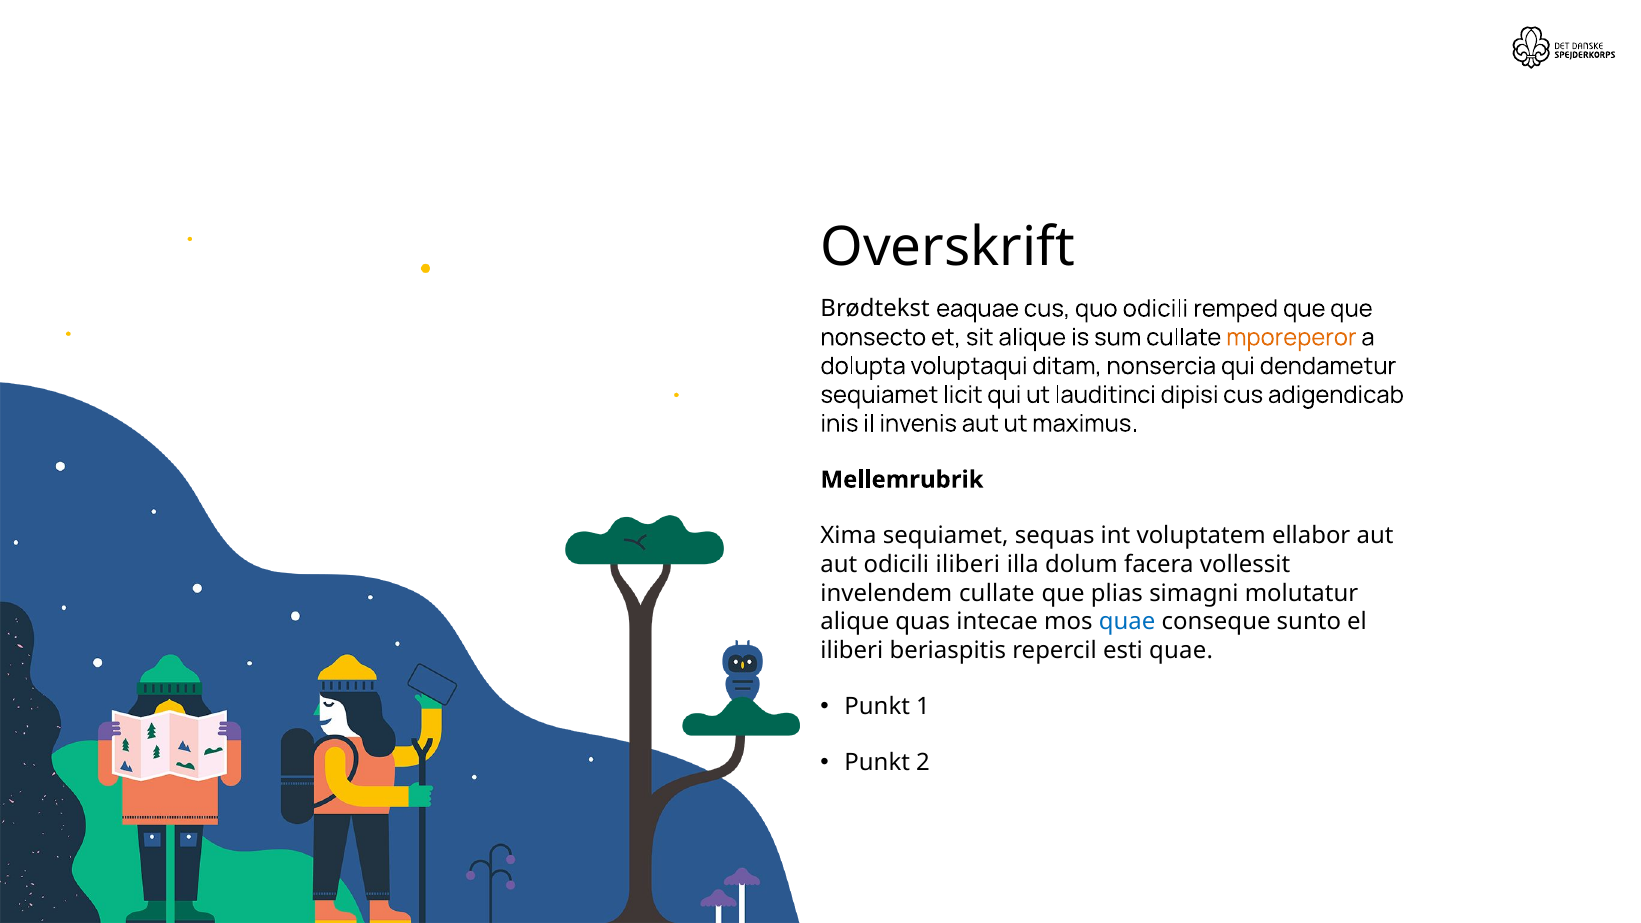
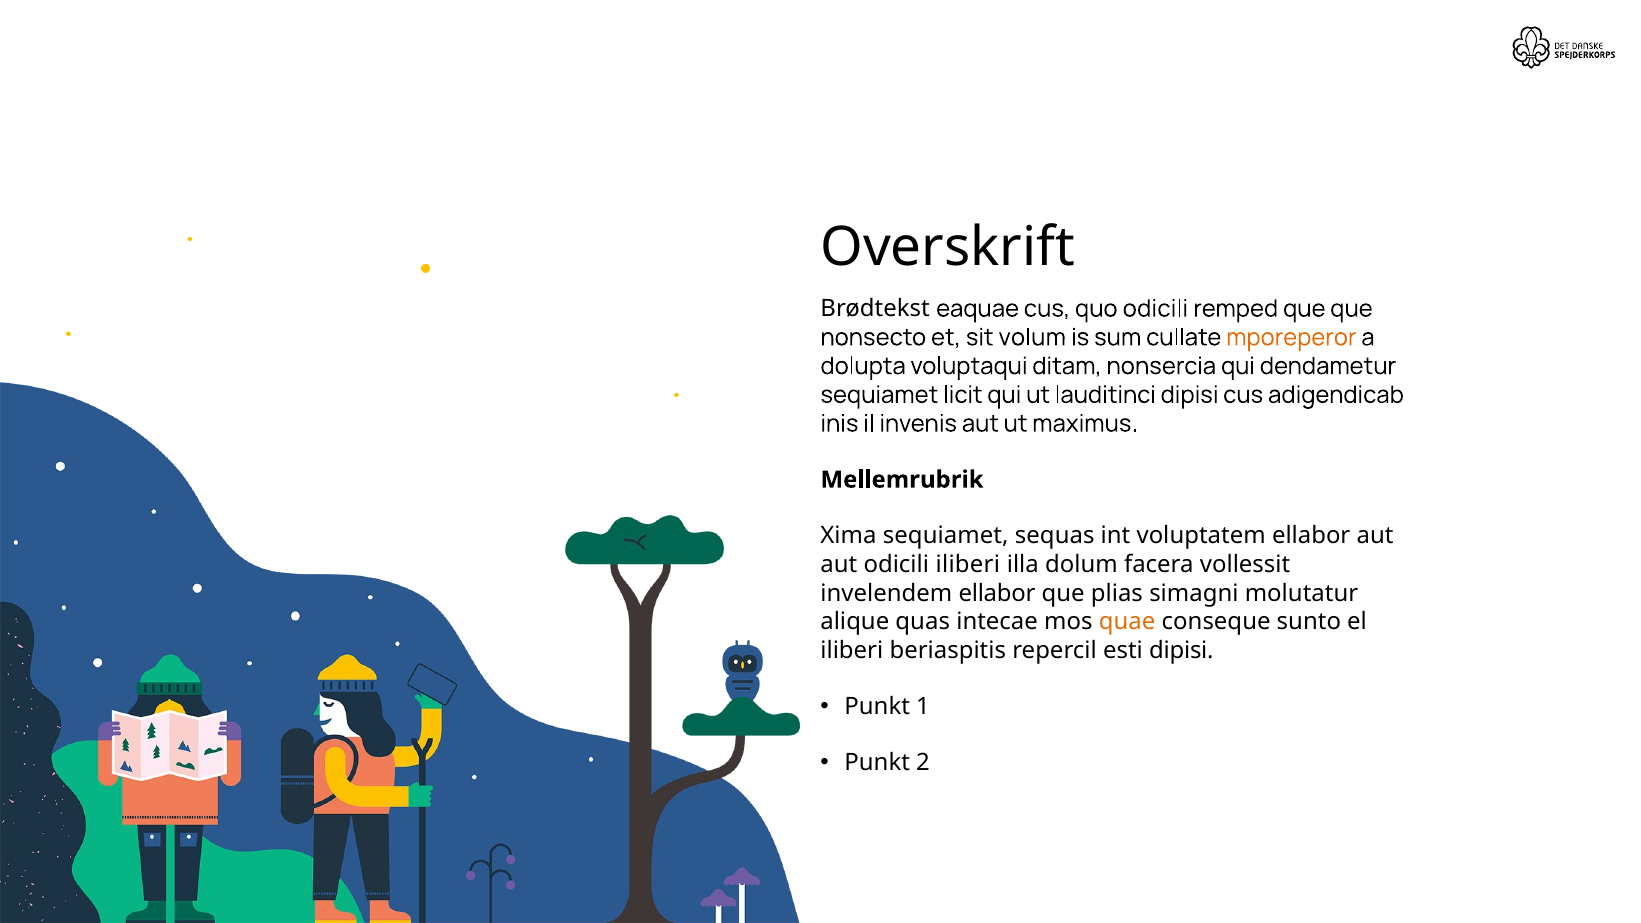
sit alique: alique -> volum
invelendem cullate: cullate -> ellabor
quae at (1127, 622) colour: blue -> orange
esti quae: quae -> dipisi
